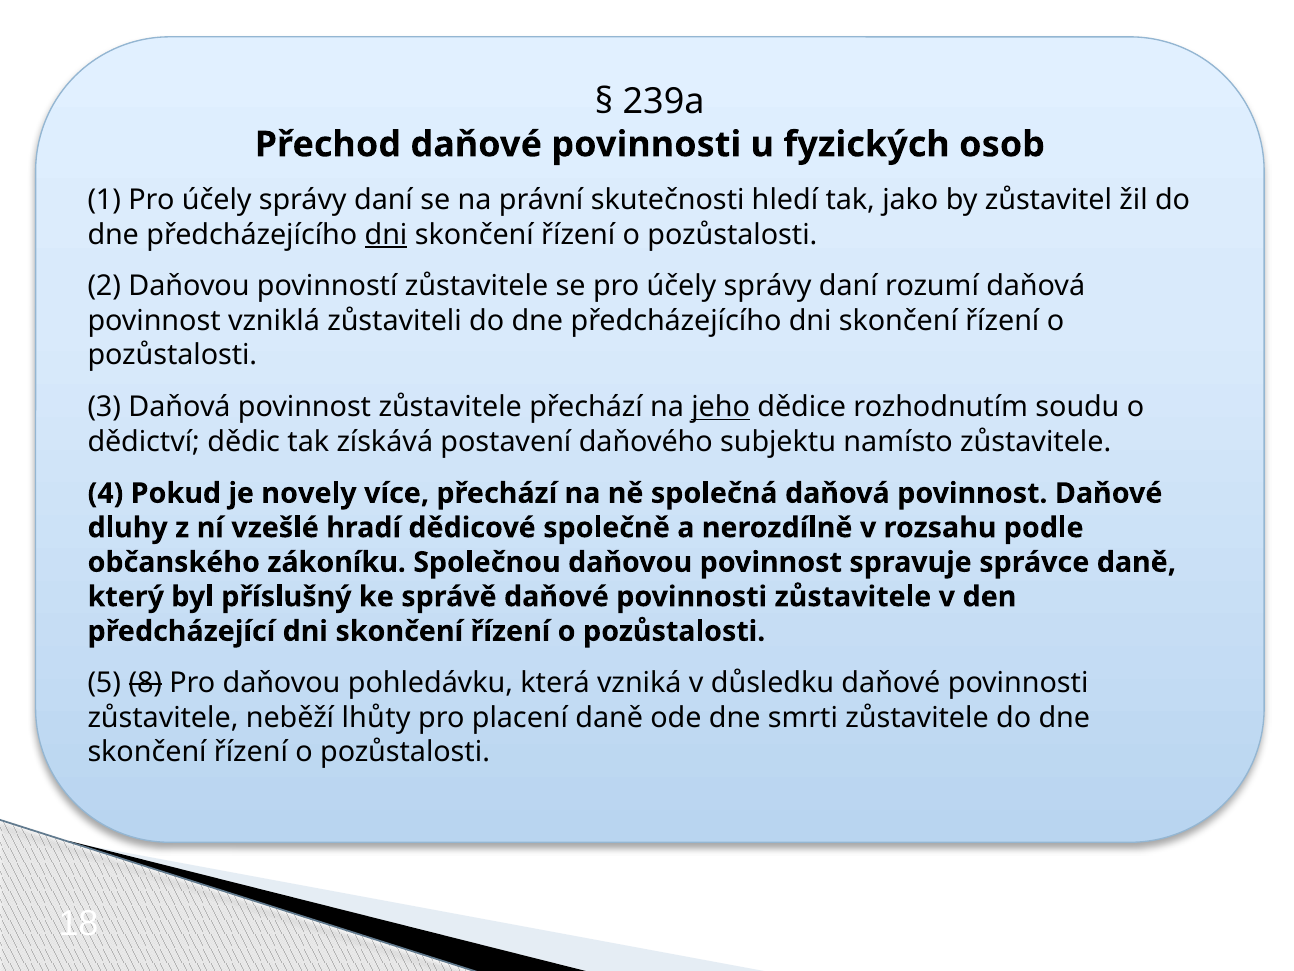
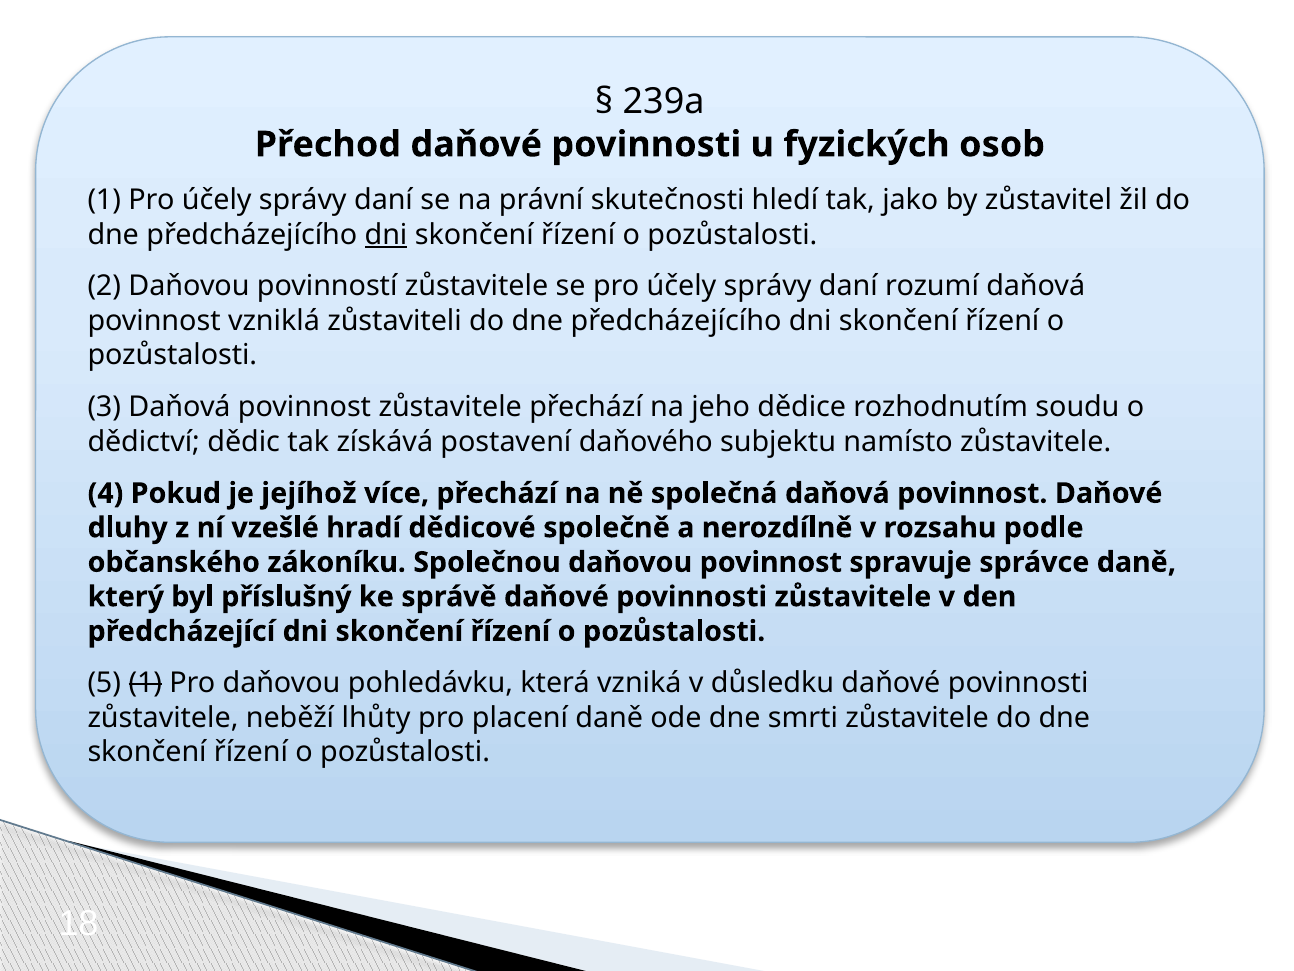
jeho underline: present -> none
novely: novely -> jejíhož
5 8: 8 -> 1
